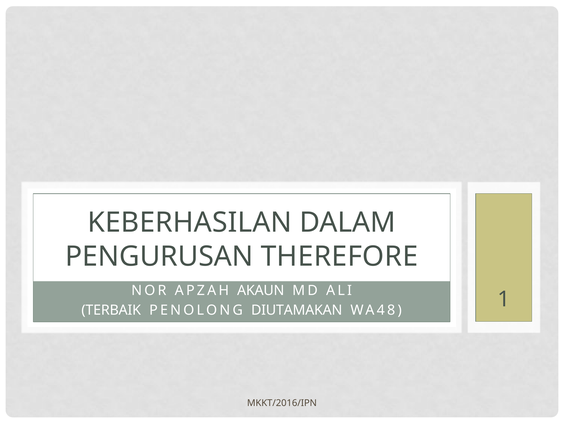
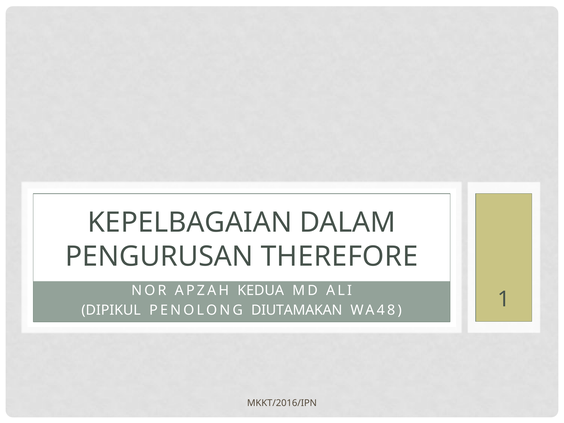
KEBERHASILAN: KEBERHASILAN -> KEPELBAGAIAN
AKAUN: AKAUN -> KEDUA
TERBAIK: TERBAIK -> DIPIKUL
